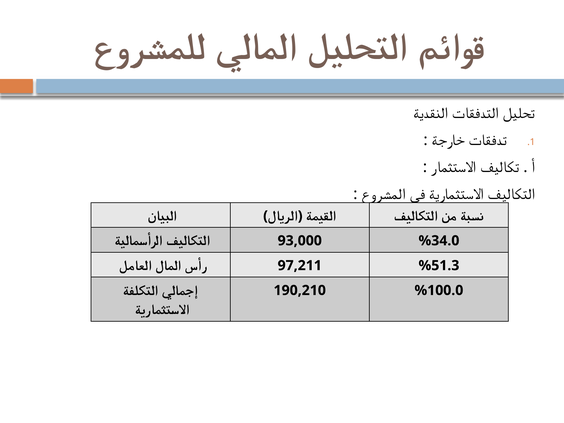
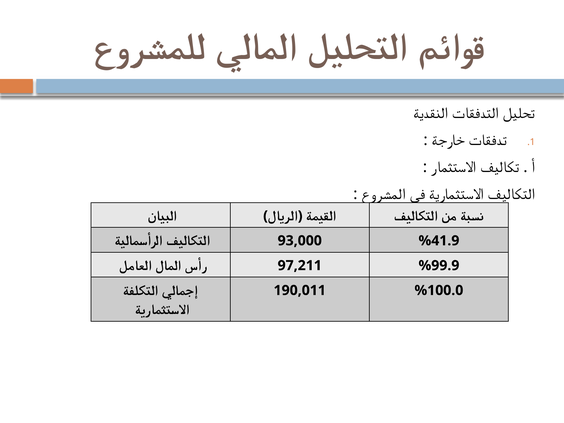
%34.0: %34.0 -> %41.9
%51.3: %51.3 -> %99.9
190,210: 190,210 -> 190,011
